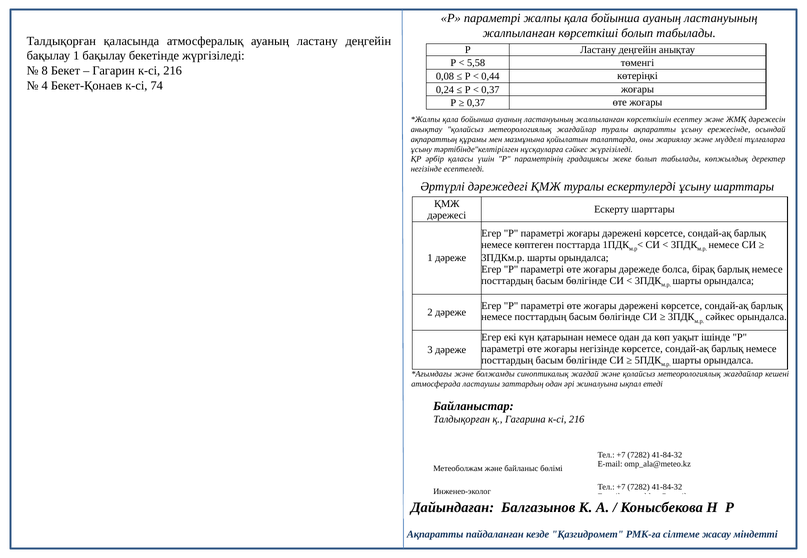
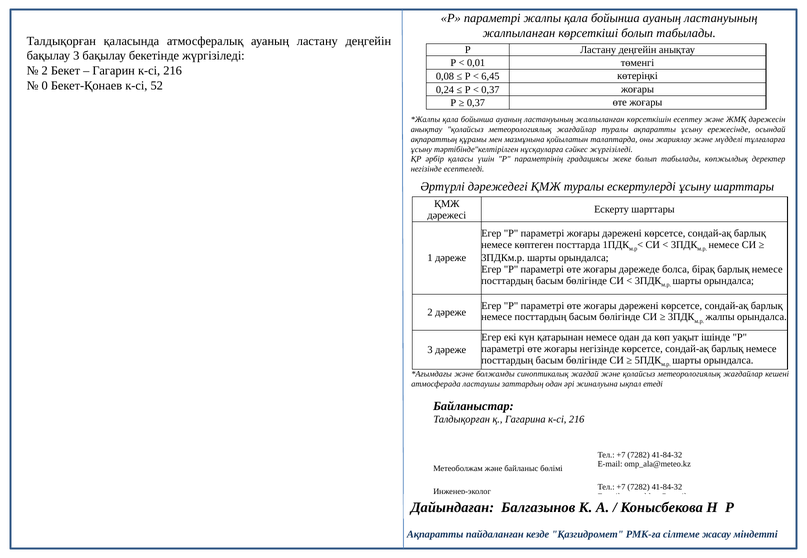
бақылау 1: 1 -> 3
5,58: 5,58 -> 0,01
8 at (45, 71): 8 -> 2
0,44: 0,44 -> 6,45
4: 4 -> 0
74: 74 -> 52
сәйкес at (720, 317): сәйкес -> жалпы
